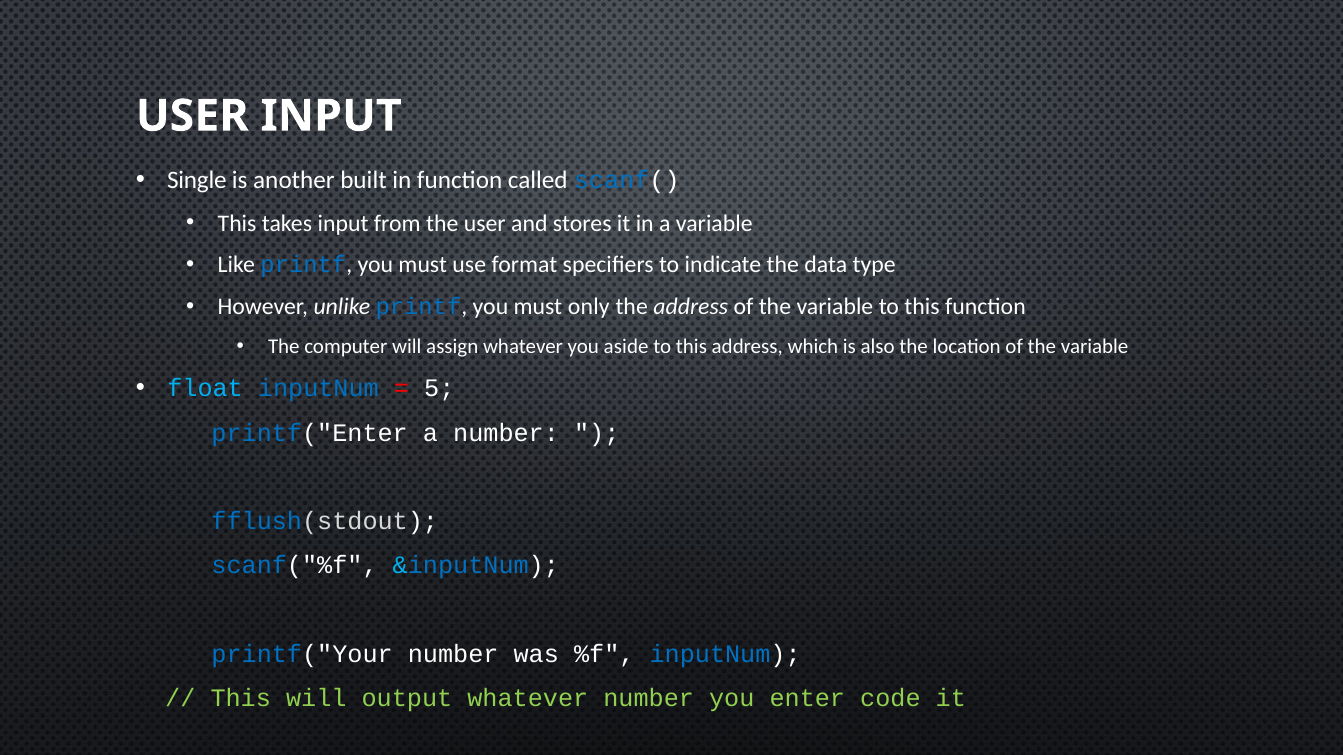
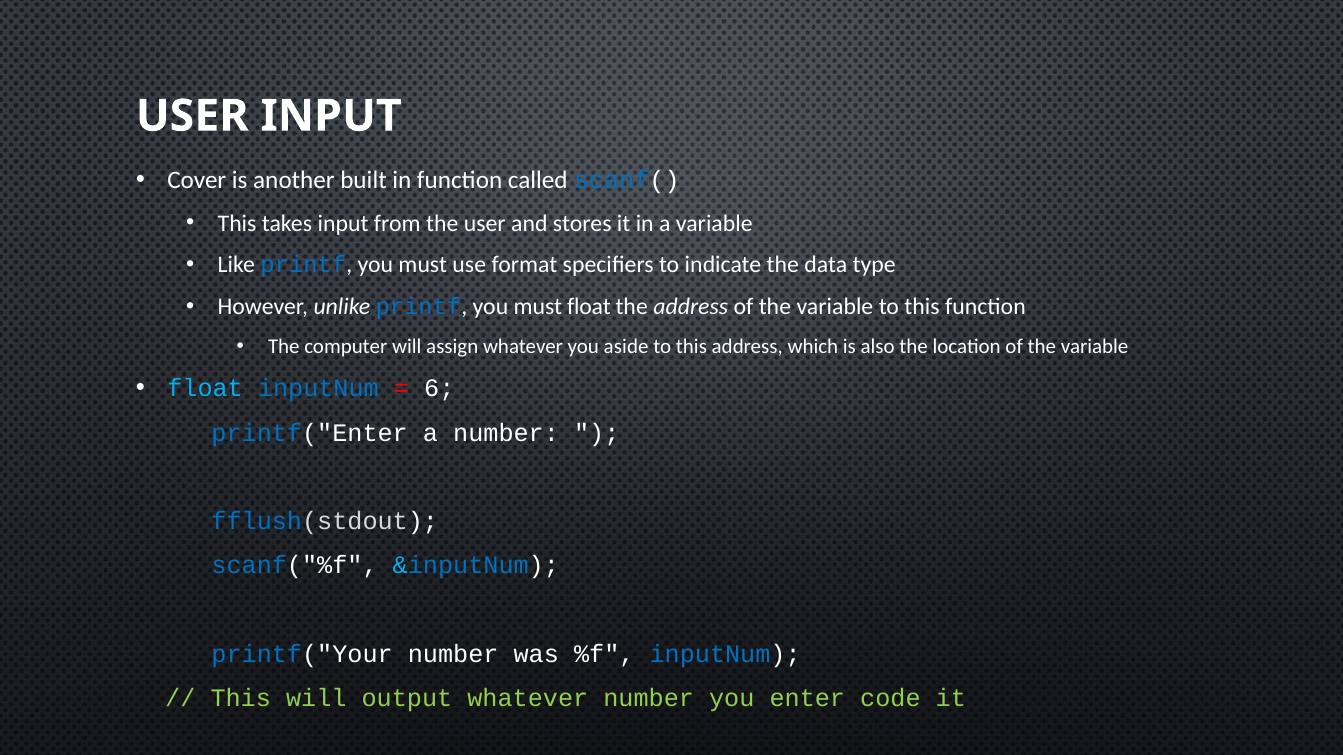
Single: Single -> Cover
must only: only -> float
5: 5 -> 6
